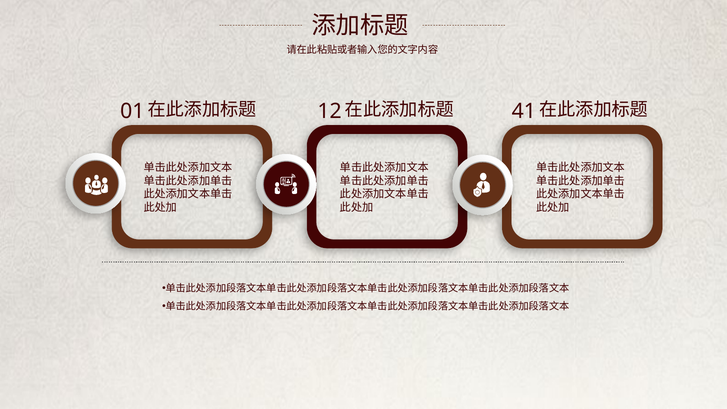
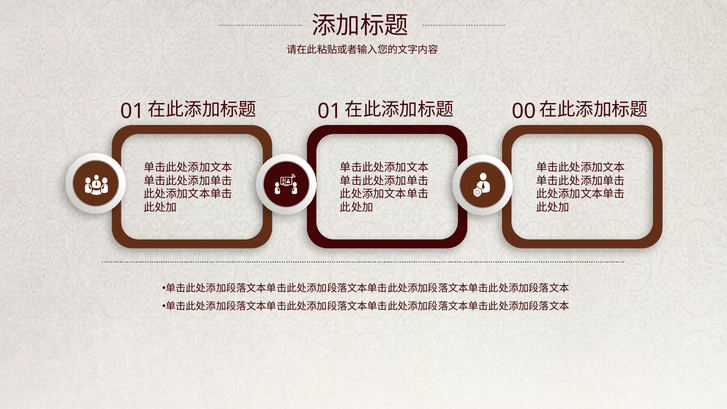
12 at (330, 111): 12 -> 01
41: 41 -> 00
